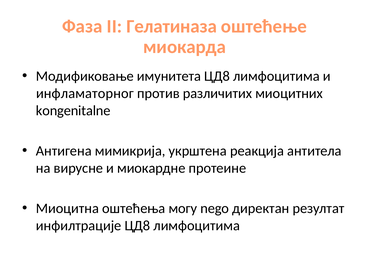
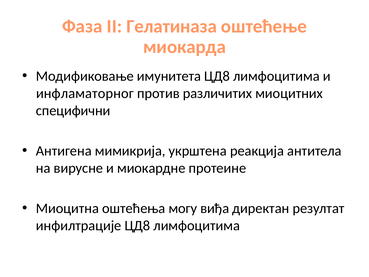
kongenitalne: kongenitalne -> специфични
nego: nego -> виђа
